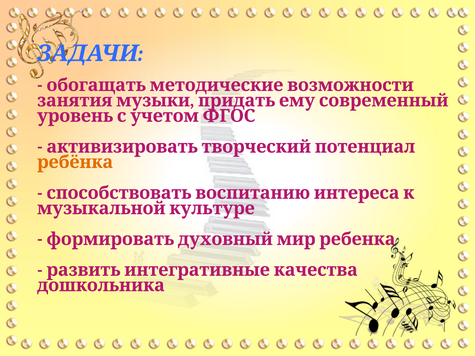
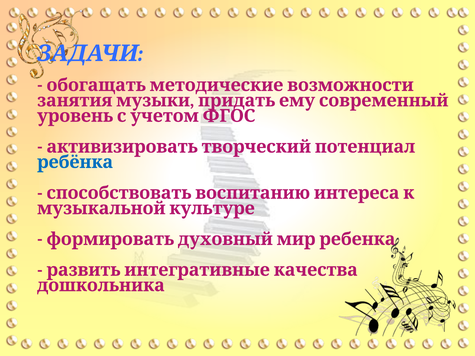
ребёнка colour: orange -> blue
